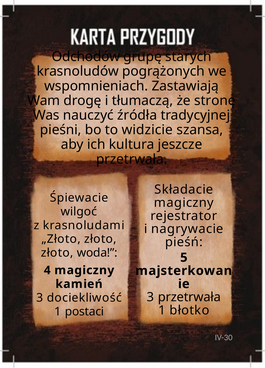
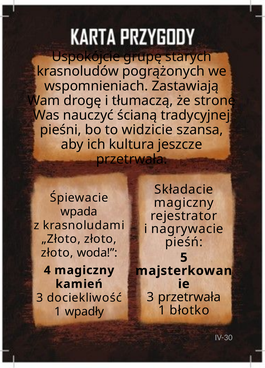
Odchodów: Odchodów -> Uspokójcie
źródła: źródła -> ścianą
wilgoć: wilgoć -> wpada
postaci: postaci -> wpadły
